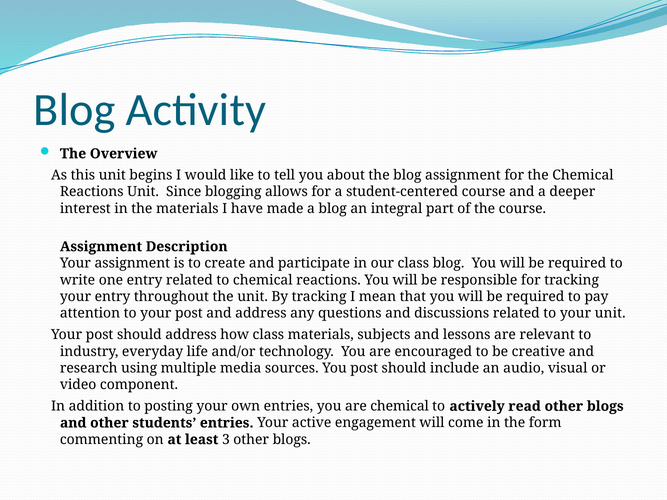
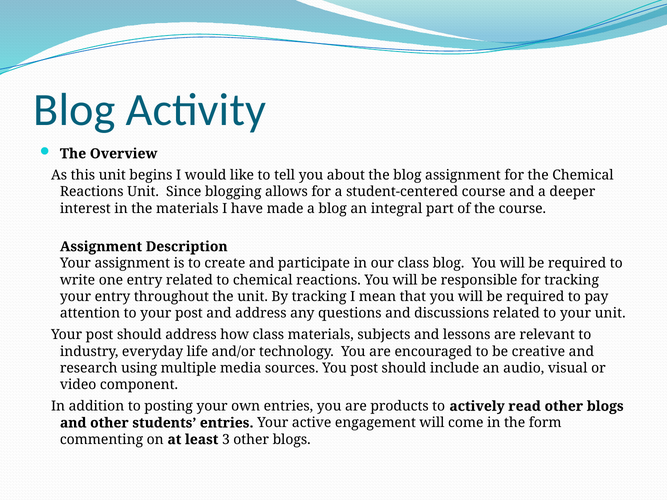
are chemical: chemical -> products
